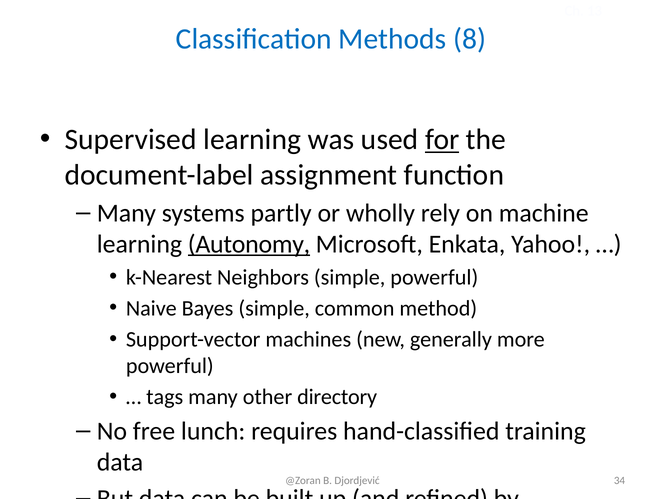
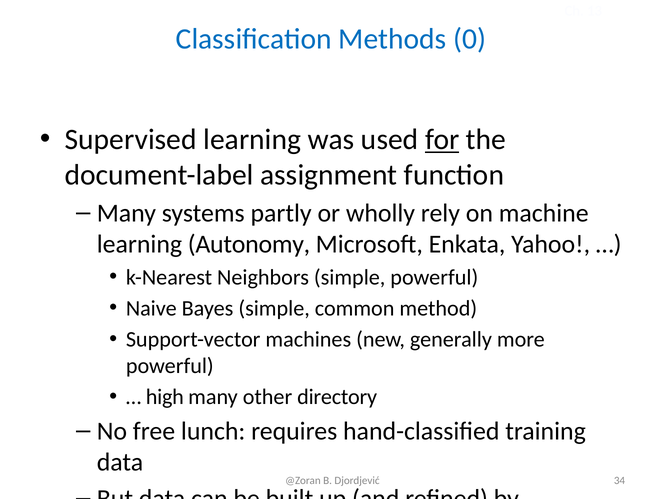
8: 8 -> 0
Autonomy underline: present -> none
tags: tags -> high
